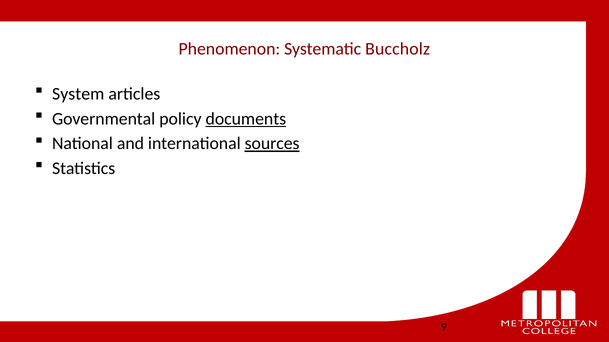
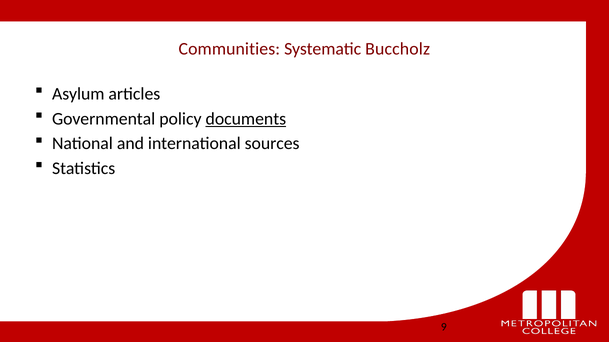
Phenomenon: Phenomenon -> Communities
System: System -> Asylum
sources underline: present -> none
